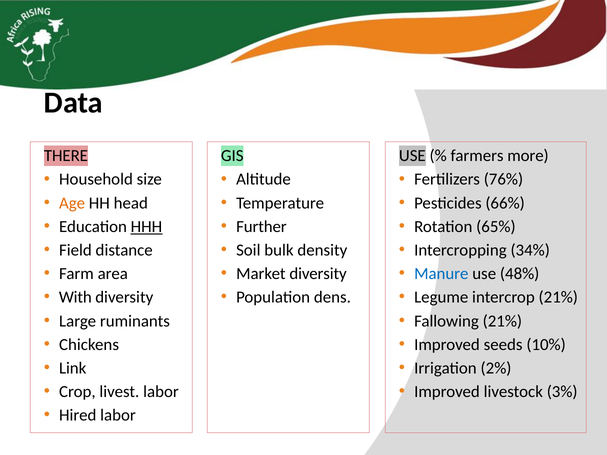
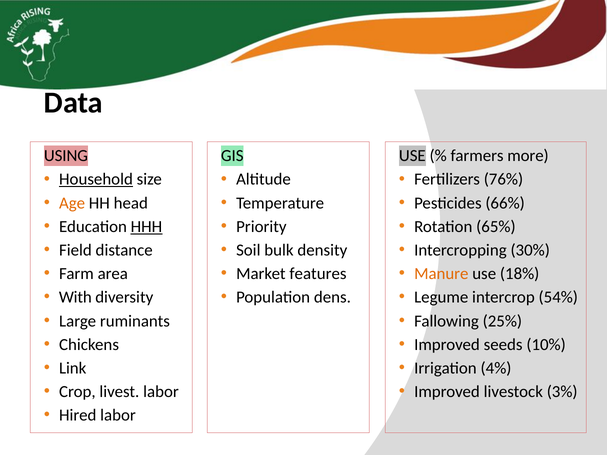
THERE: THERE -> USING
Household underline: none -> present
Further: Further -> Priority
34%: 34% -> 30%
Market diversity: diversity -> features
Manure colour: blue -> orange
48%: 48% -> 18%
intercrop 21%: 21% -> 54%
Fallowing 21%: 21% -> 25%
2%: 2% -> 4%
